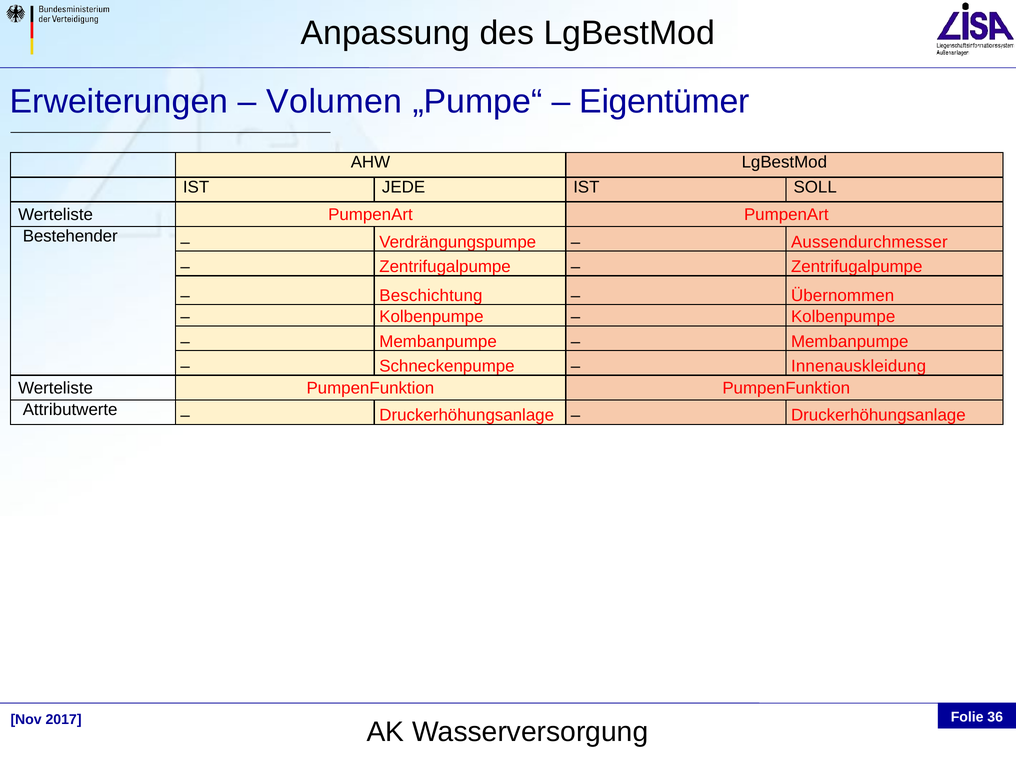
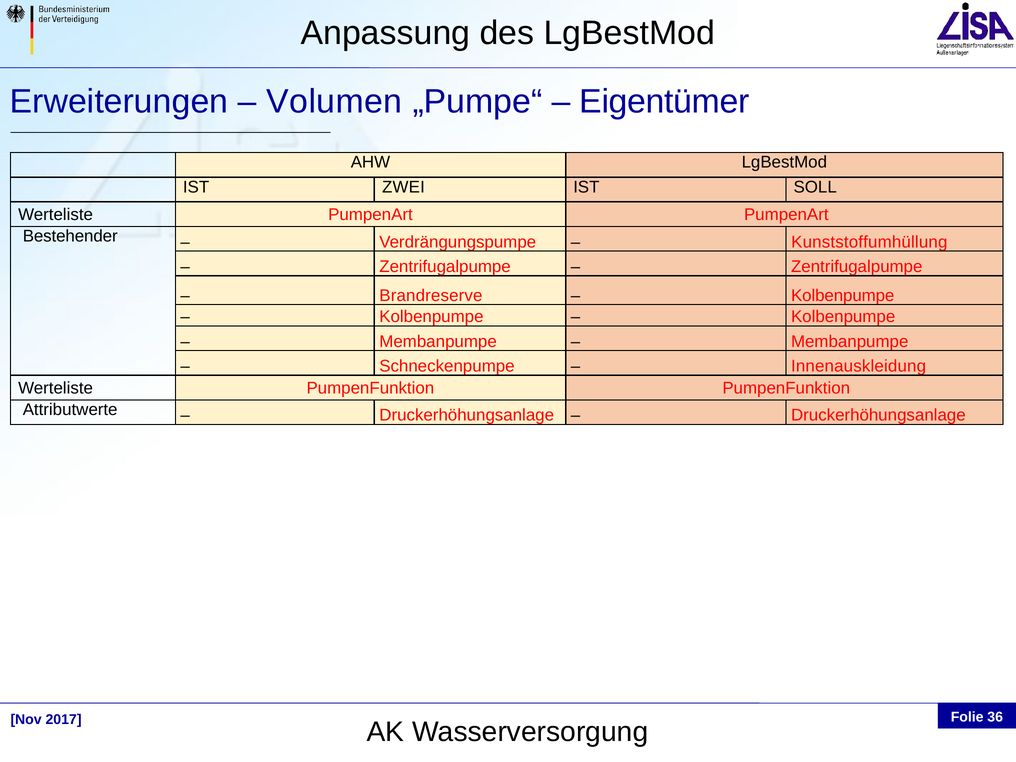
JEDE: JEDE -> ZWEI
Aussendurchmesser: Aussendurchmesser -> Kunststoffumhüllung
Beschichtung: Beschichtung -> Brandreserve
Übernommen at (843, 295): Übernommen -> Kolbenpumpe
